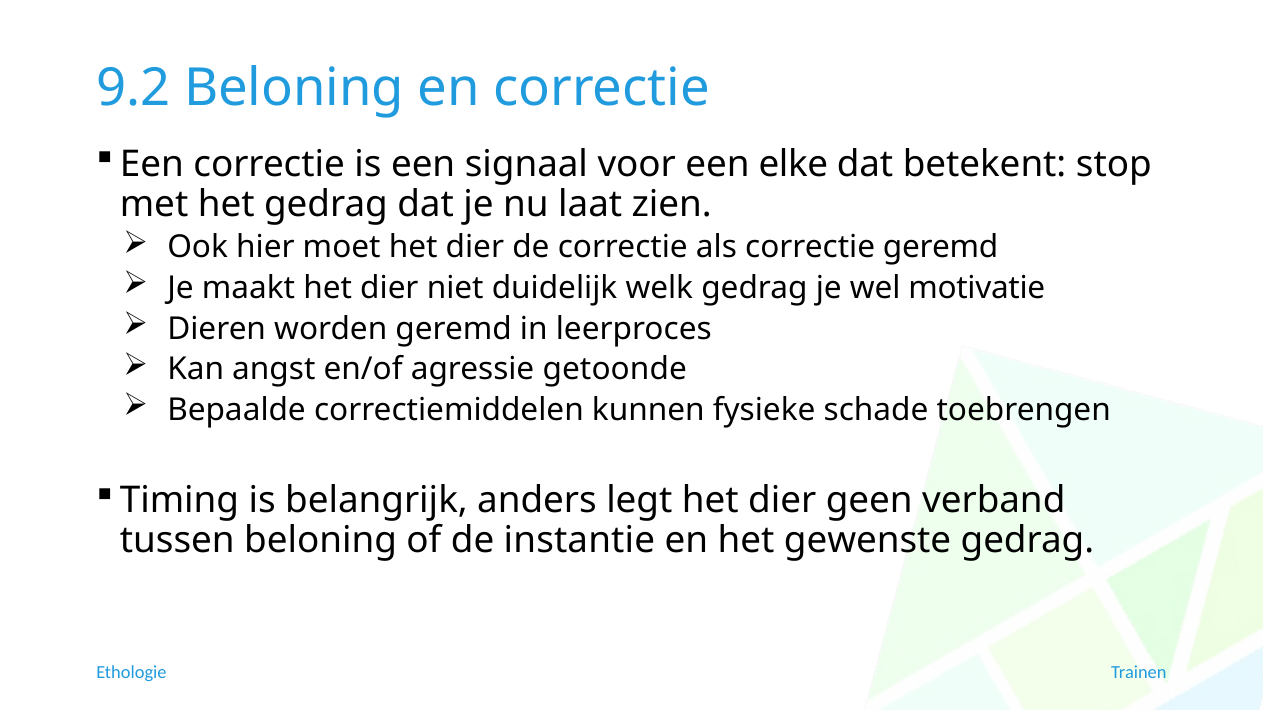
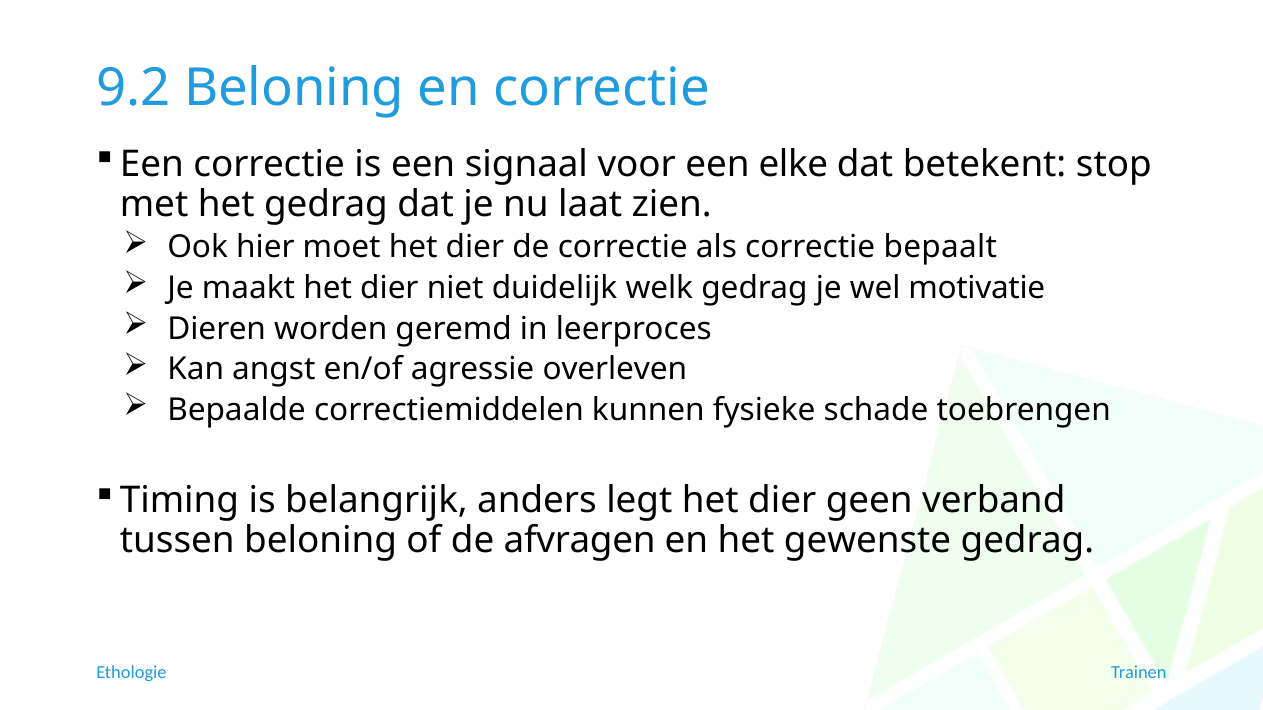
correctie geremd: geremd -> bepaalt
getoonde: getoonde -> overleven
instantie: instantie -> afvragen
